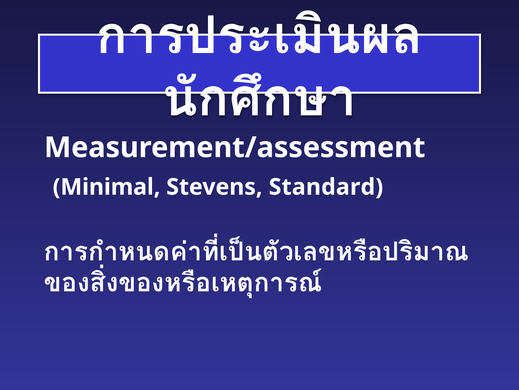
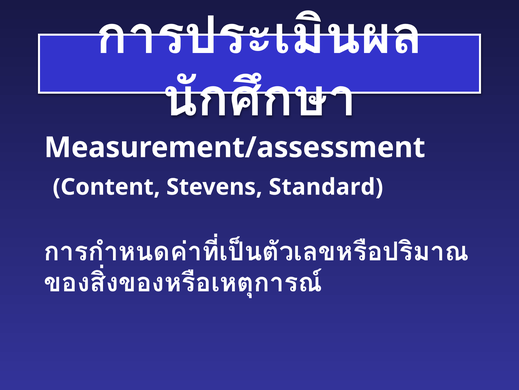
Minimal: Minimal -> Content
